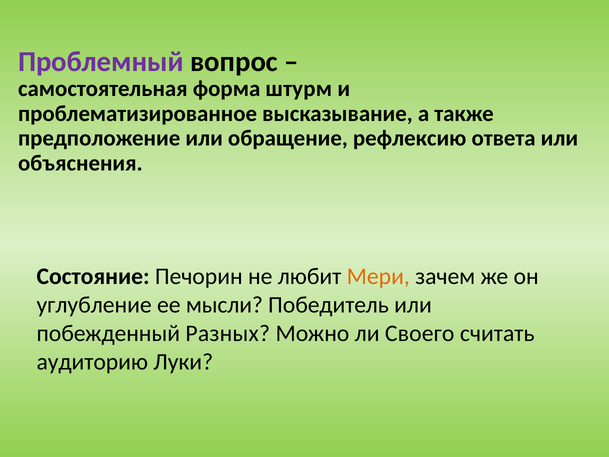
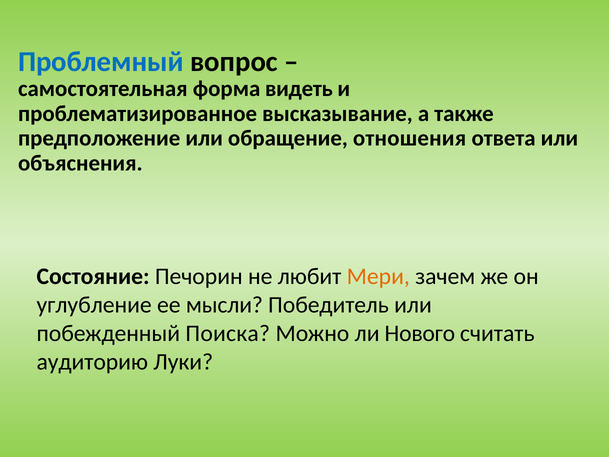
Проблемный colour: purple -> blue
штурм: штурм -> видеть
рефлексию: рефлексию -> отношения
Разных: Разных -> Поиска
Своего: Своего -> Нового
